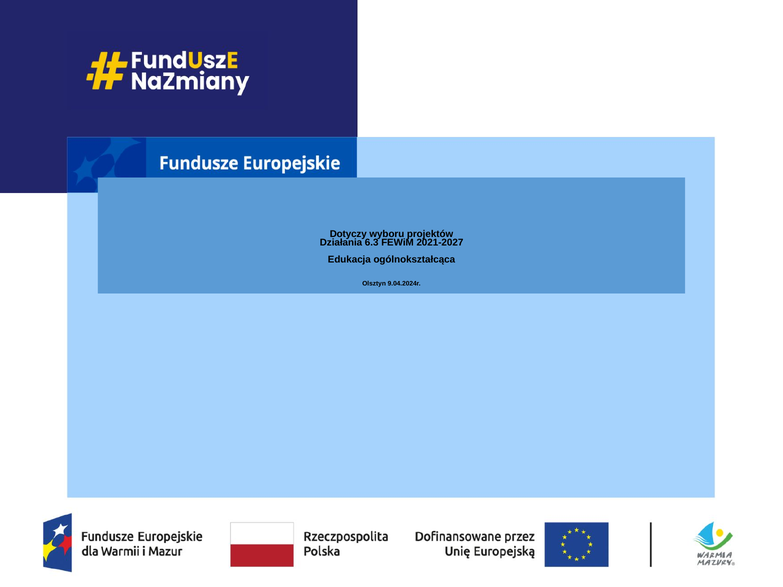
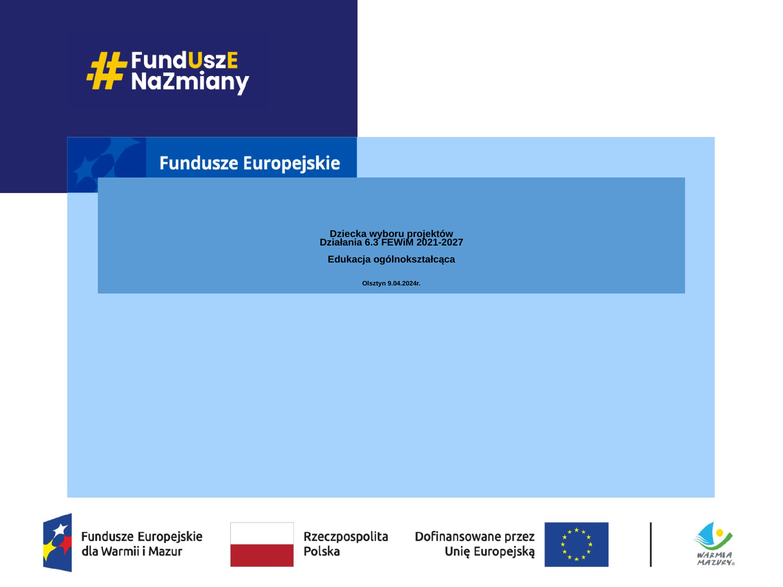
Dotyczy: Dotyczy -> Dziecka
